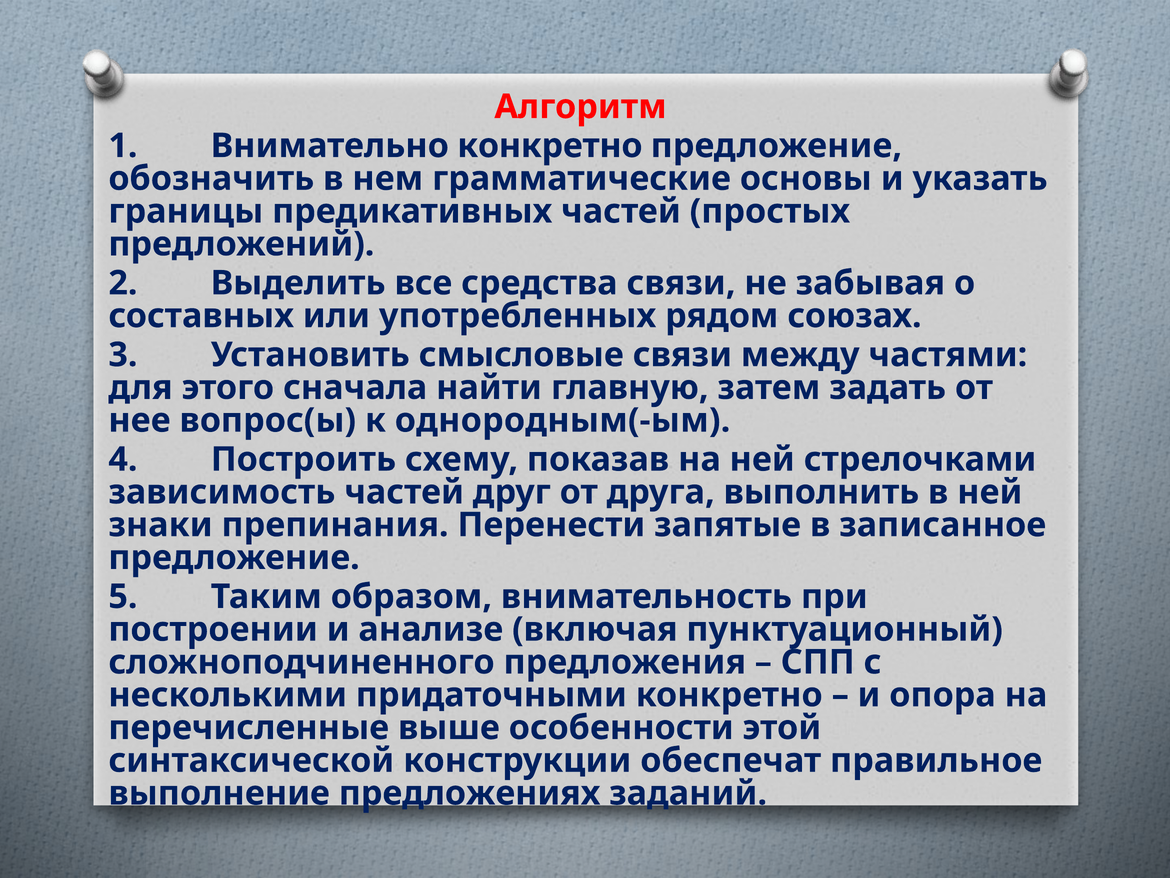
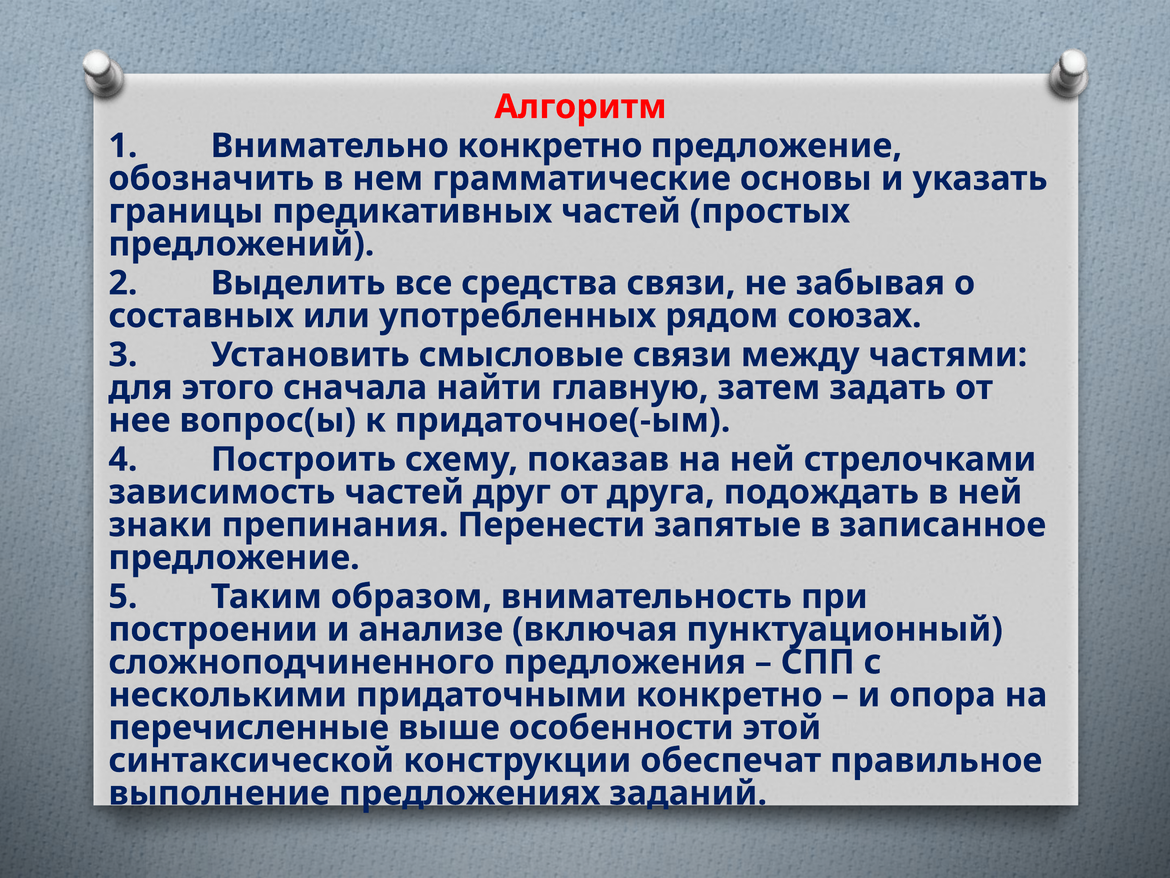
однородным(-ым: однородным(-ым -> придаточное(-ым
выполнить: выполнить -> подождать
